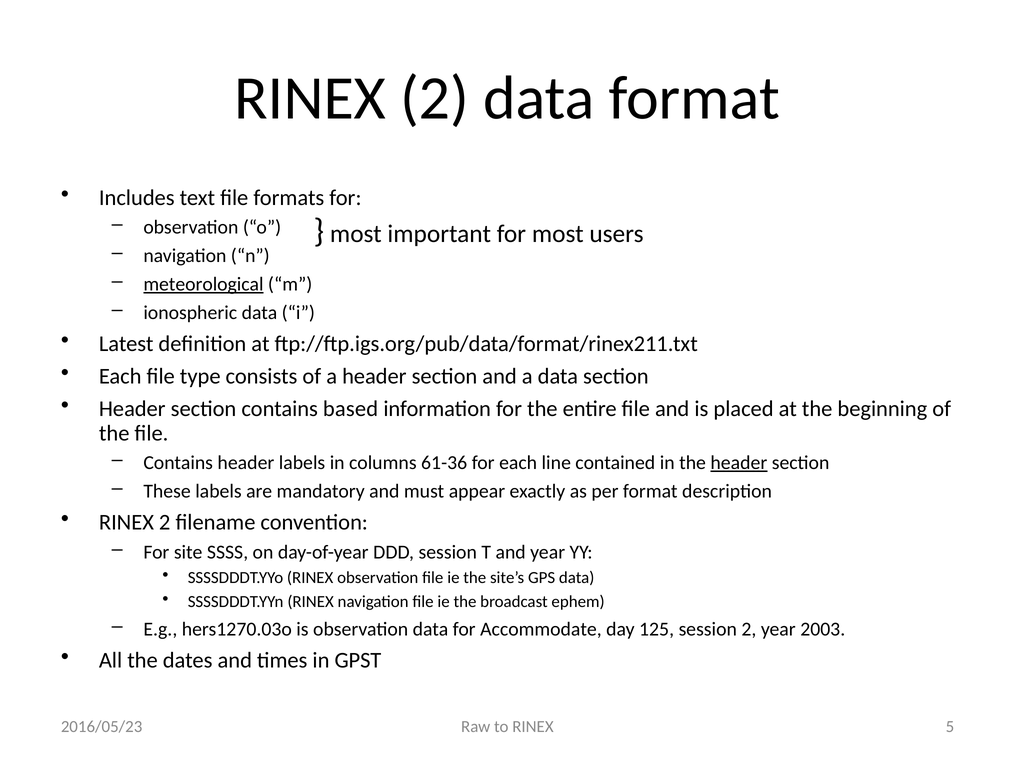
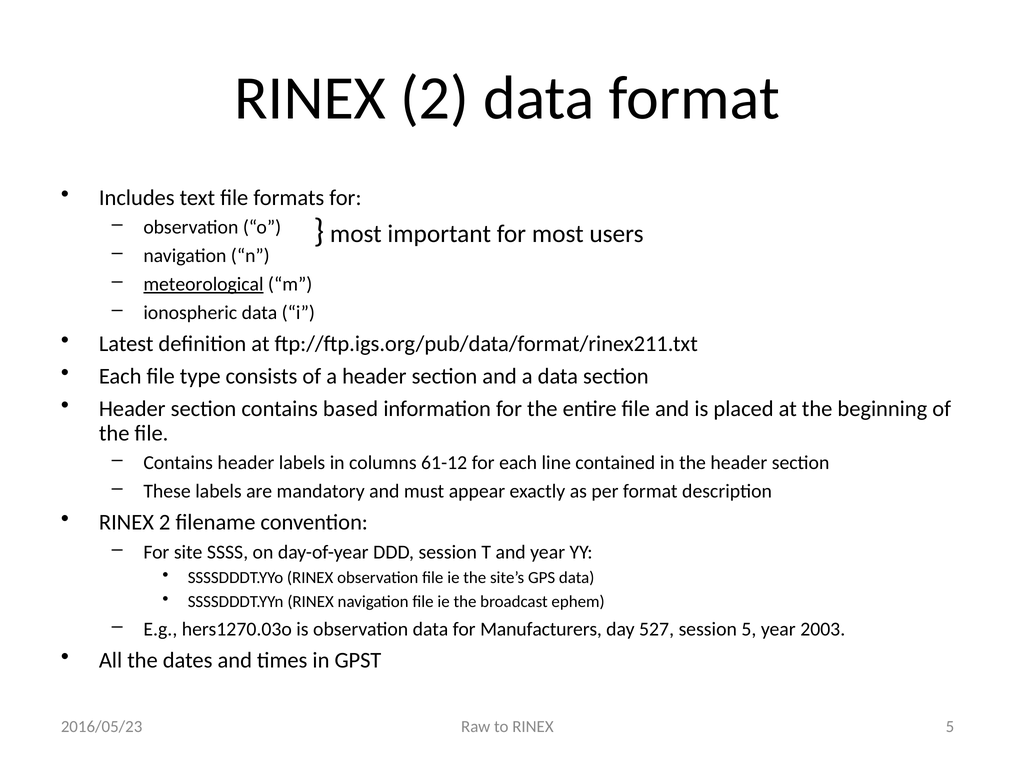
61-36: 61-36 -> 61-12
header at (739, 463) underline: present -> none
Accommodate: Accommodate -> Manufacturers
125: 125 -> 527
session 2: 2 -> 5
